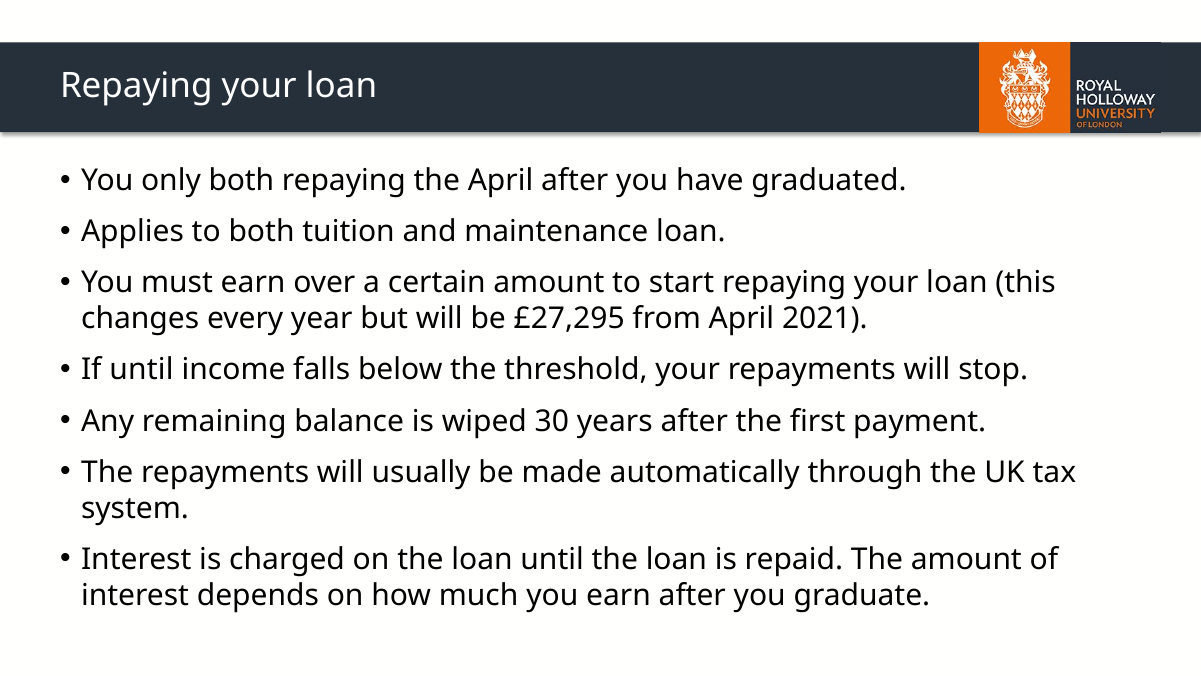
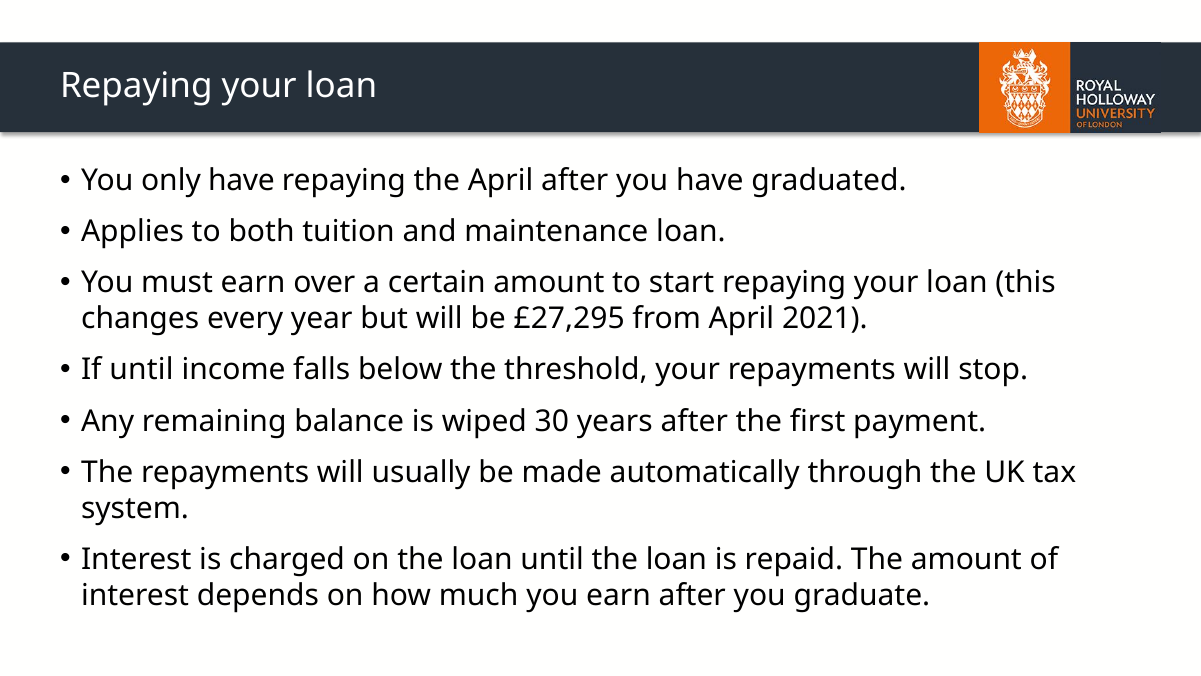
only both: both -> have
